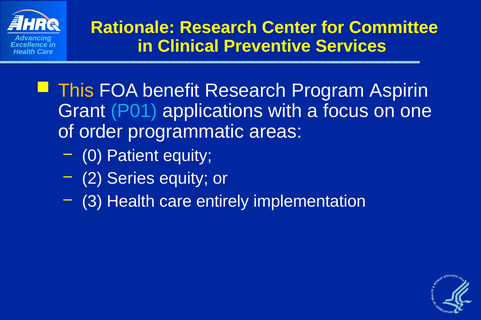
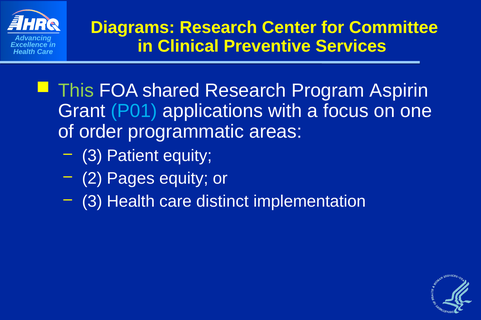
Rationale: Rationale -> Diagrams
This colour: yellow -> light green
benefit: benefit -> shared
0 at (92, 156): 0 -> 3
Series: Series -> Pages
entirely: entirely -> distinct
